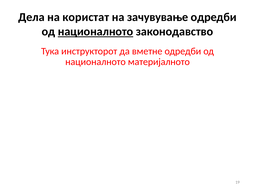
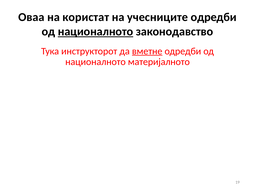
Дела: Дела -> Оваа
зачувување: зачувување -> учесниците
вметне underline: none -> present
